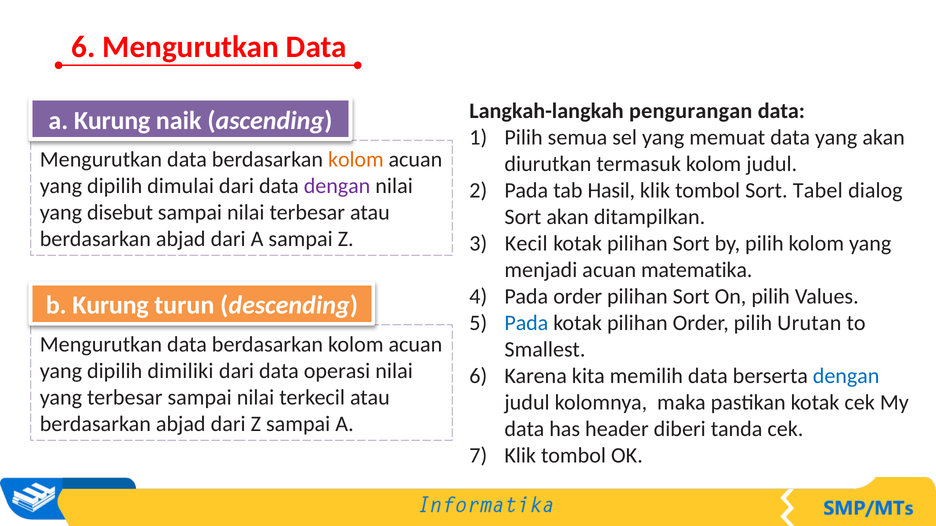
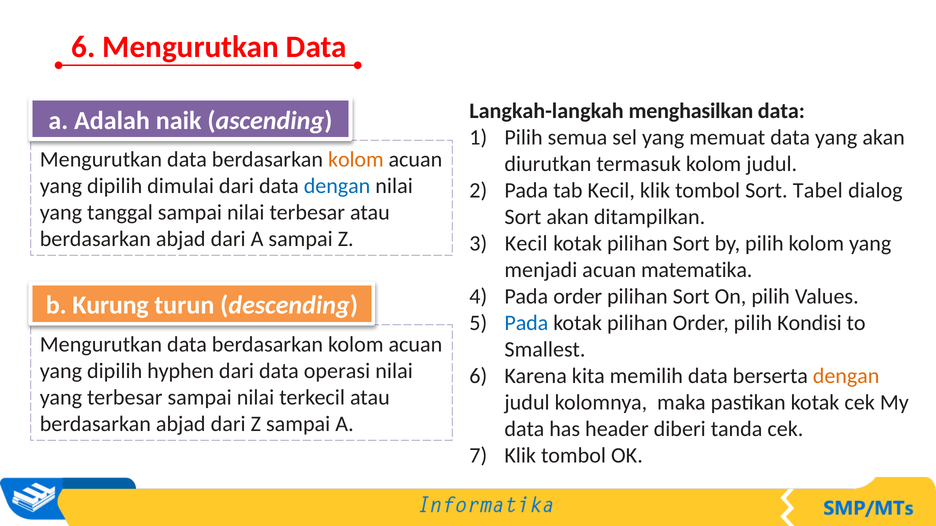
pengurangan: pengurangan -> menghasilkan
a Kurung: Kurung -> Adalah
dengan at (337, 186) colour: purple -> blue
tab Hasil: Hasil -> Kecil
disebut: disebut -> tanggal
Urutan: Urutan -> Kondisi
dimiliki: dimiliki -> hyphen
dengan at (846, 376) colour: blue -> orange
